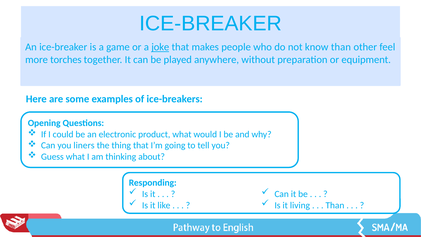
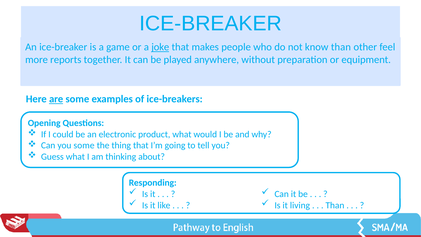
torches: torches -> reports
are underline: none -> present
you liners: liners -> some
